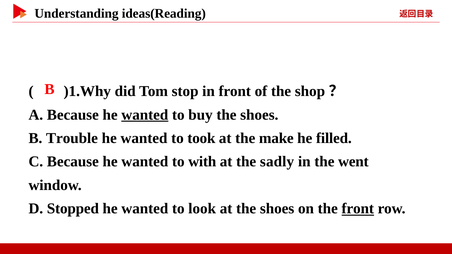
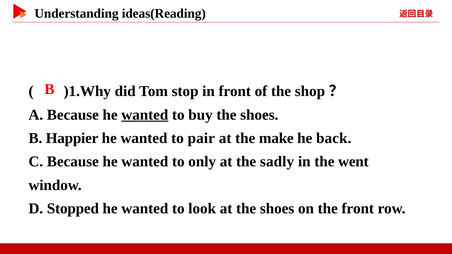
Trouble: Trouble -> Happier
took: took -> pair
filled: filled -> back
with: with -> only
front at (358, 209) underline: present -> none
